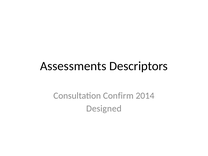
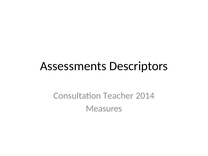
Confirm: Confirm -> Teacher
Designed: Designed -> Measures
